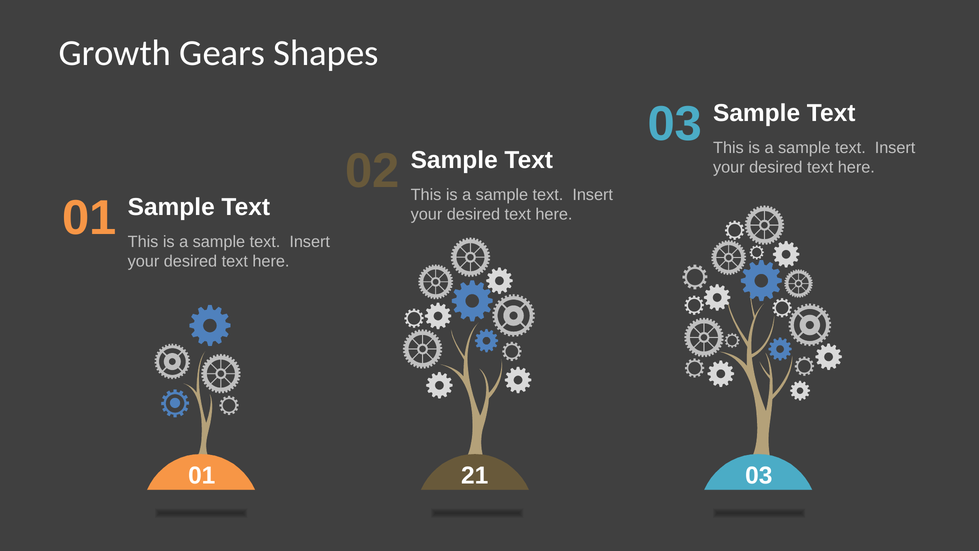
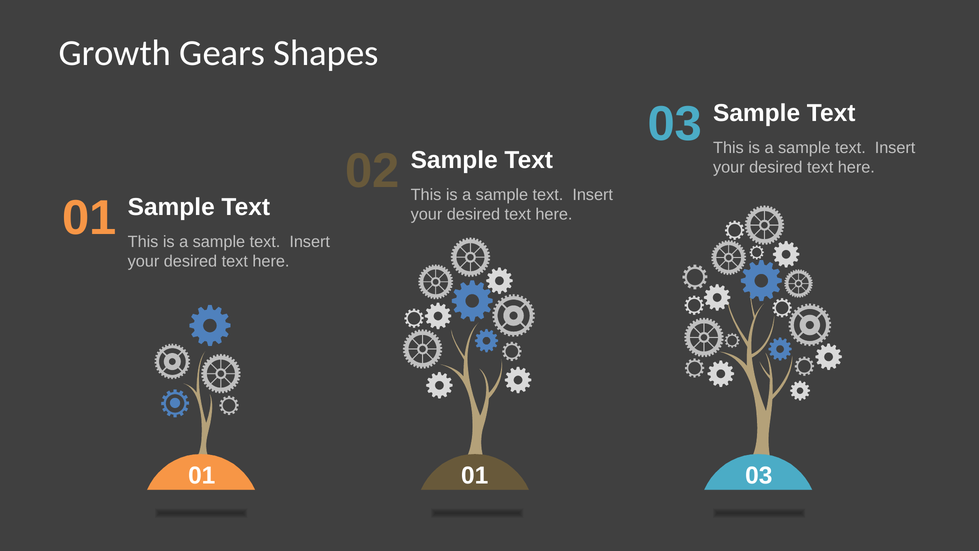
01 21: 21 -> 01
